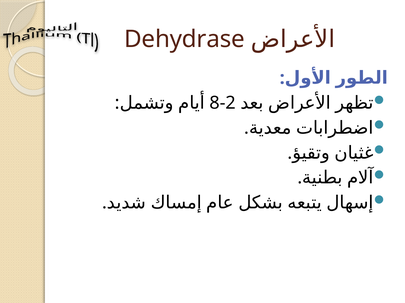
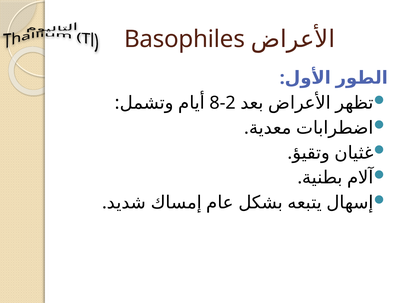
Dehydrase: Dehydrase -> Basophiles
